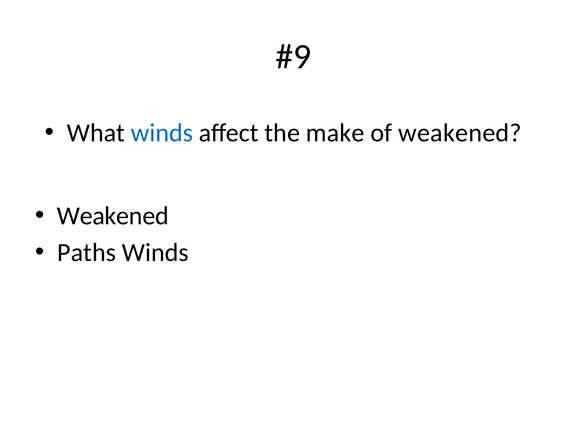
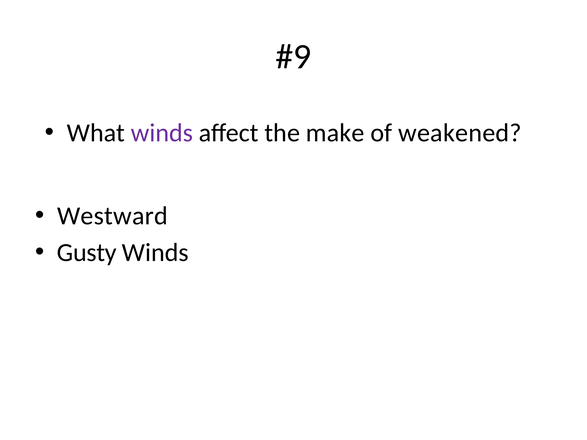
winds at (162, 133) colour: blue -> purple
Weakened at (113, 216): Weakened -> Westward
Paths: Paths -> Gusty
